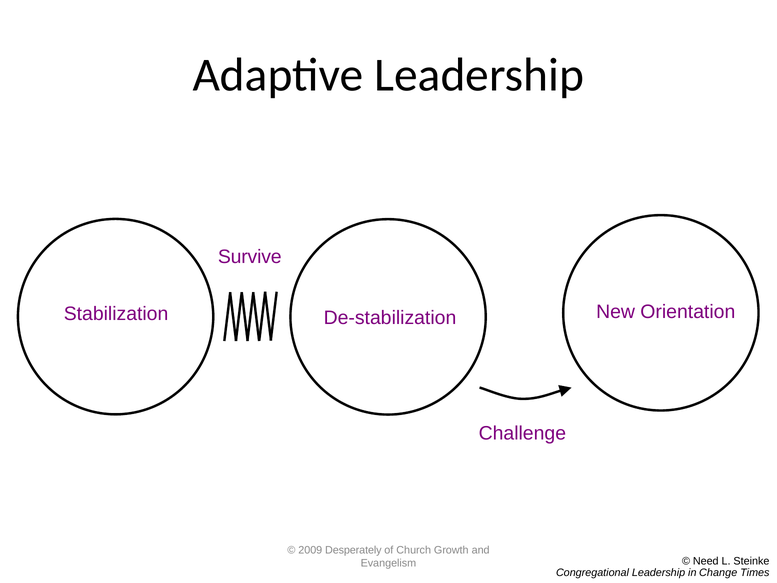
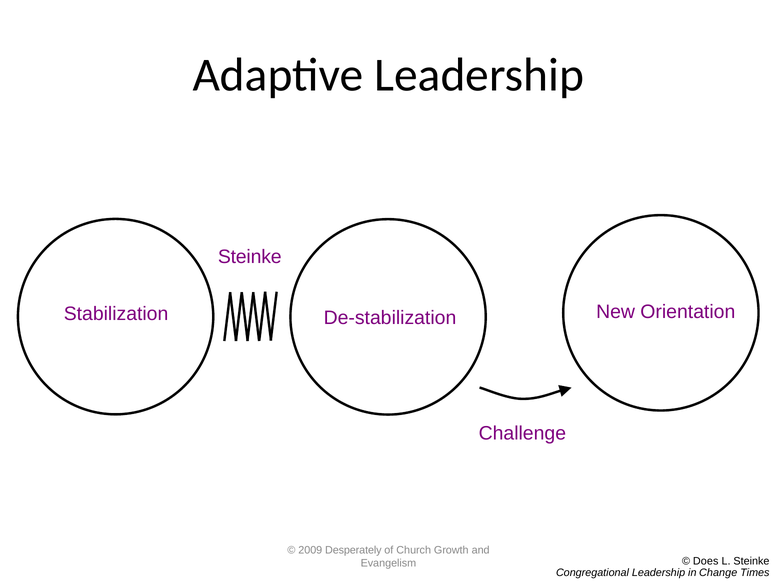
Survive at (250, 257): Survive -> Steinke
Need: Need -> Does
